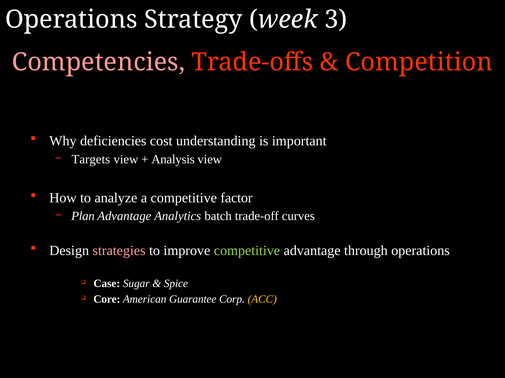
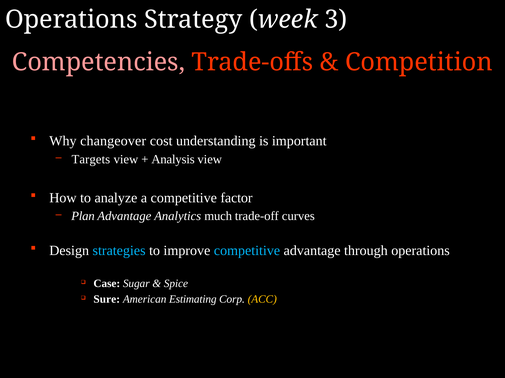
deficiencies: deficiencies -> changeover
batch: batch -> much
strategies colour: pink -> light blue
competitive at (247, 251) colour: light green -> light blue
Core: Core -> Sure
Guarantee: Guarantee -> Estimating
